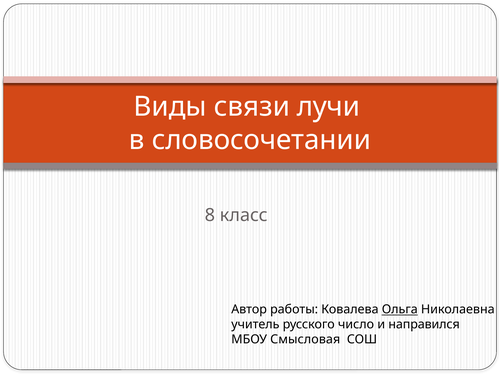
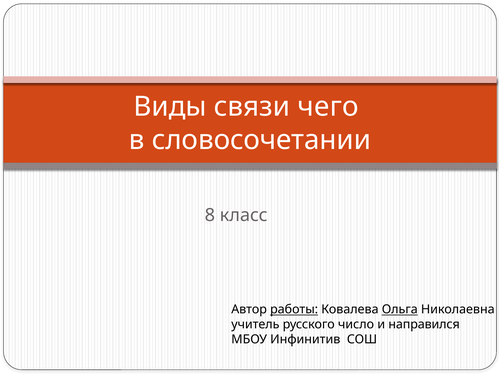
лучи: лучи -> чего
работы underline: none -> present
Смысловая: Смысловая -> Инфинитив
